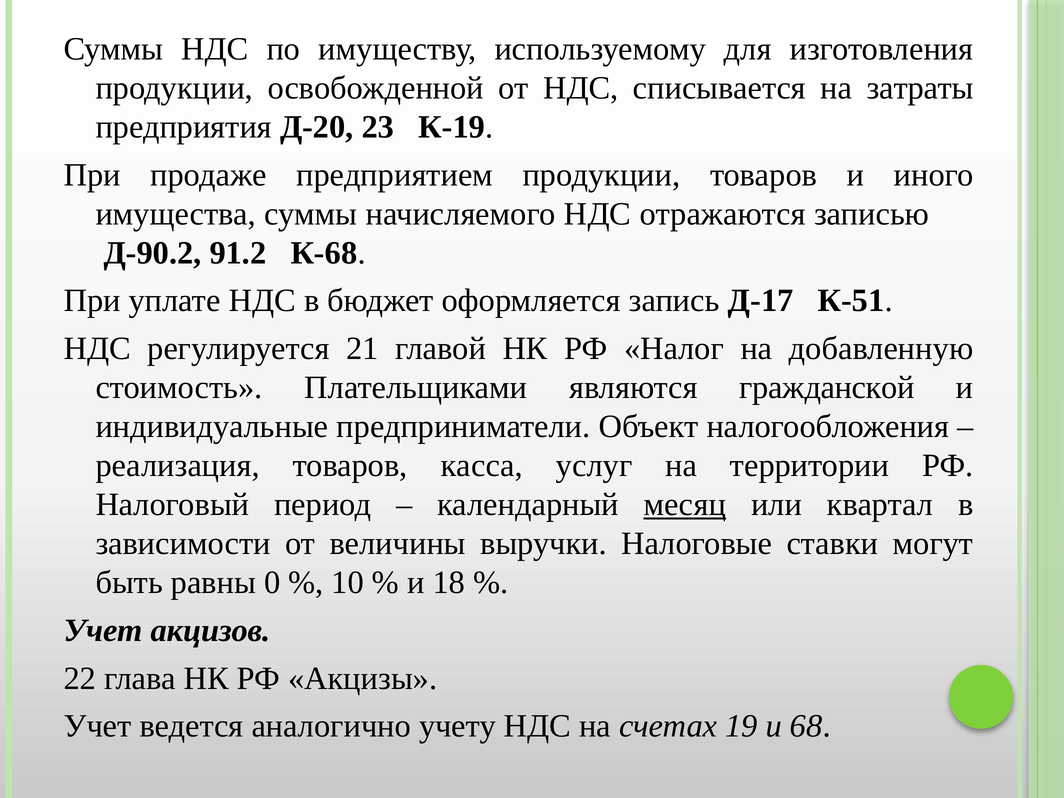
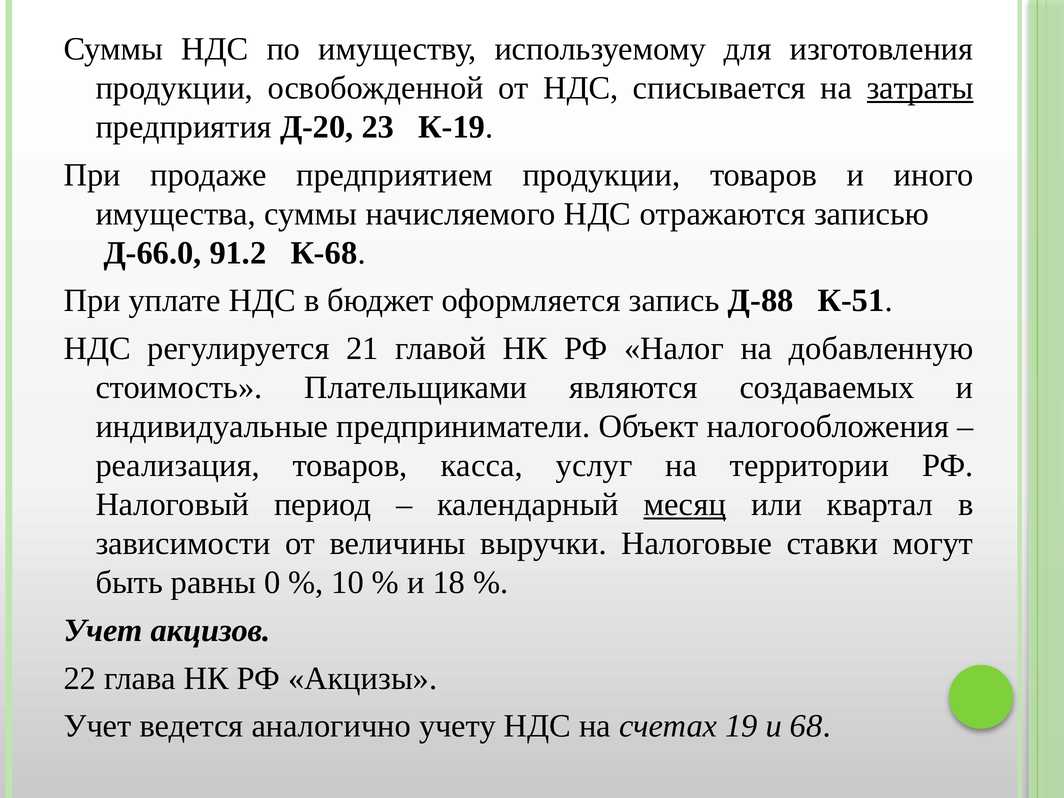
затраты underline: none -> present
Д-90.2: Д-90.2 -> Д-66.0
Д-17: Д-17 -> Д-88
гражданской: гражданской -> создаваемых
